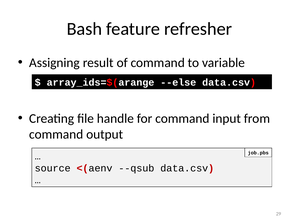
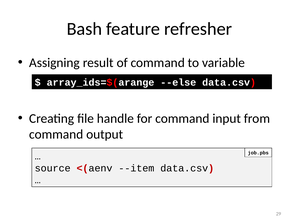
--qsub: --qsub -> --item
